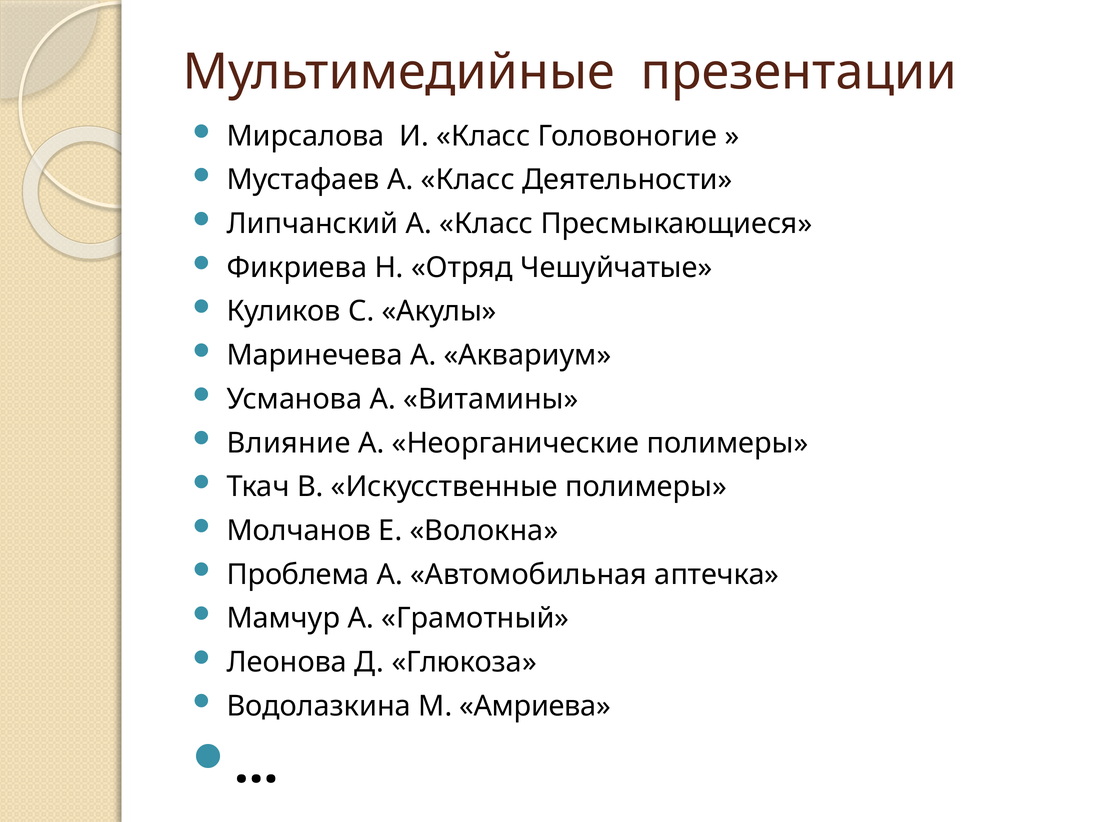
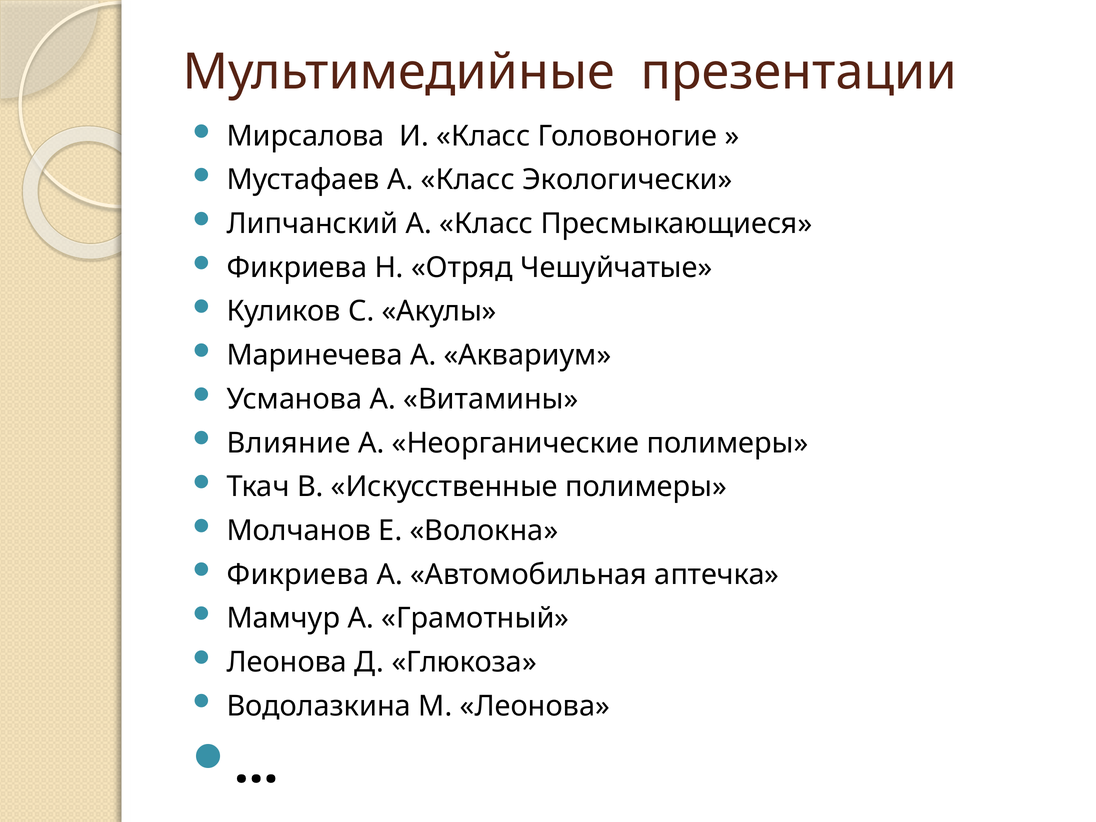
Деятельности: Деятельности -> Экологически
Проблема at (298, 574): Проблема -> Фикриева
М Амриева: Амриева -> Леонова
